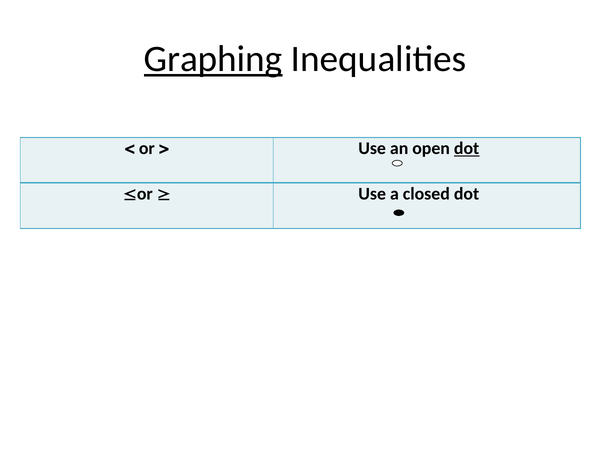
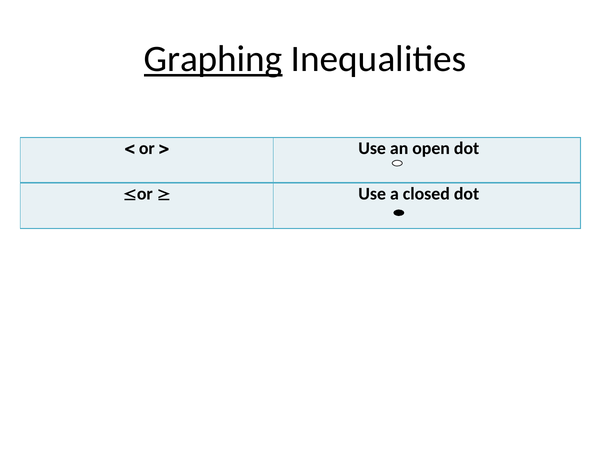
dot at (467, 149) underline: present -> none
